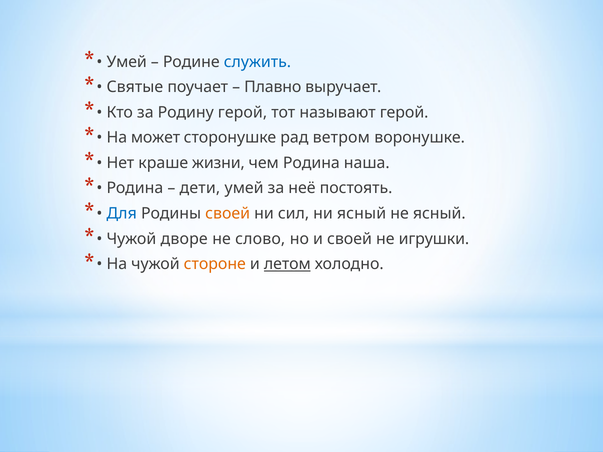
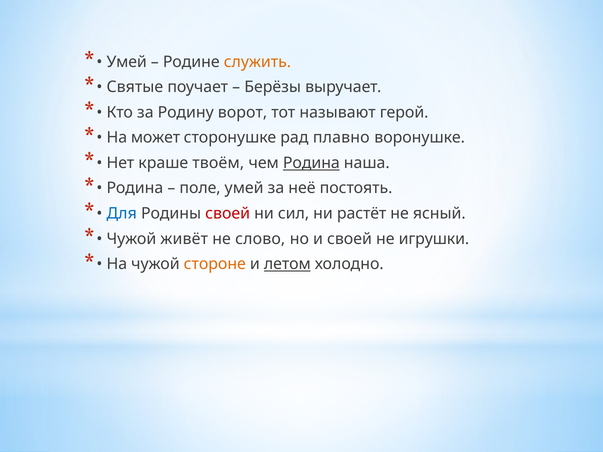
служить colour: blue -> orange
Плавно: Плавно -> Берёзы
Родину герой: герой -> ворот
ветром: ветром -> плавно
жизни: жизни -> твоём
Родина at (311, 163) underline: none -> present
дети: дети -> поле
своей at (228, 214) colour: orange -> red
ни ясный: ясный -> растёт
дворе: дворе -> живёт
